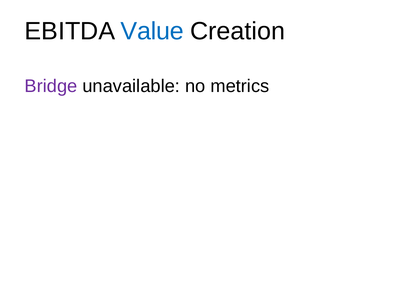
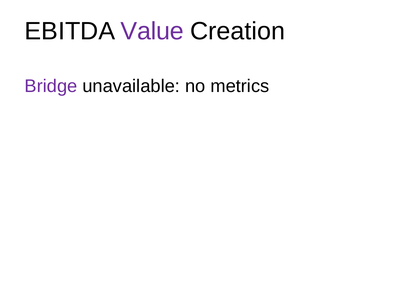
Value colour: blue -> purple
